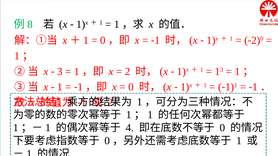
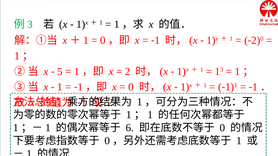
8: 8 -> 3
3: 3 -> 5
4: 4 -> 6
